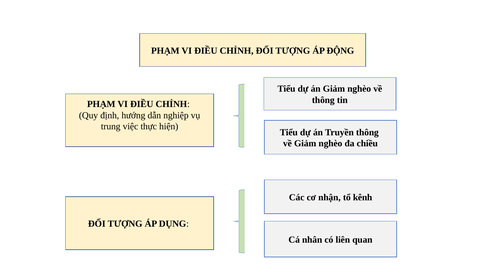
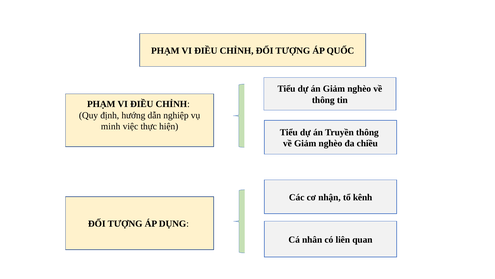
ĐỘNG: ĐỘNG -> QUỐC
trung: trung -> minh
